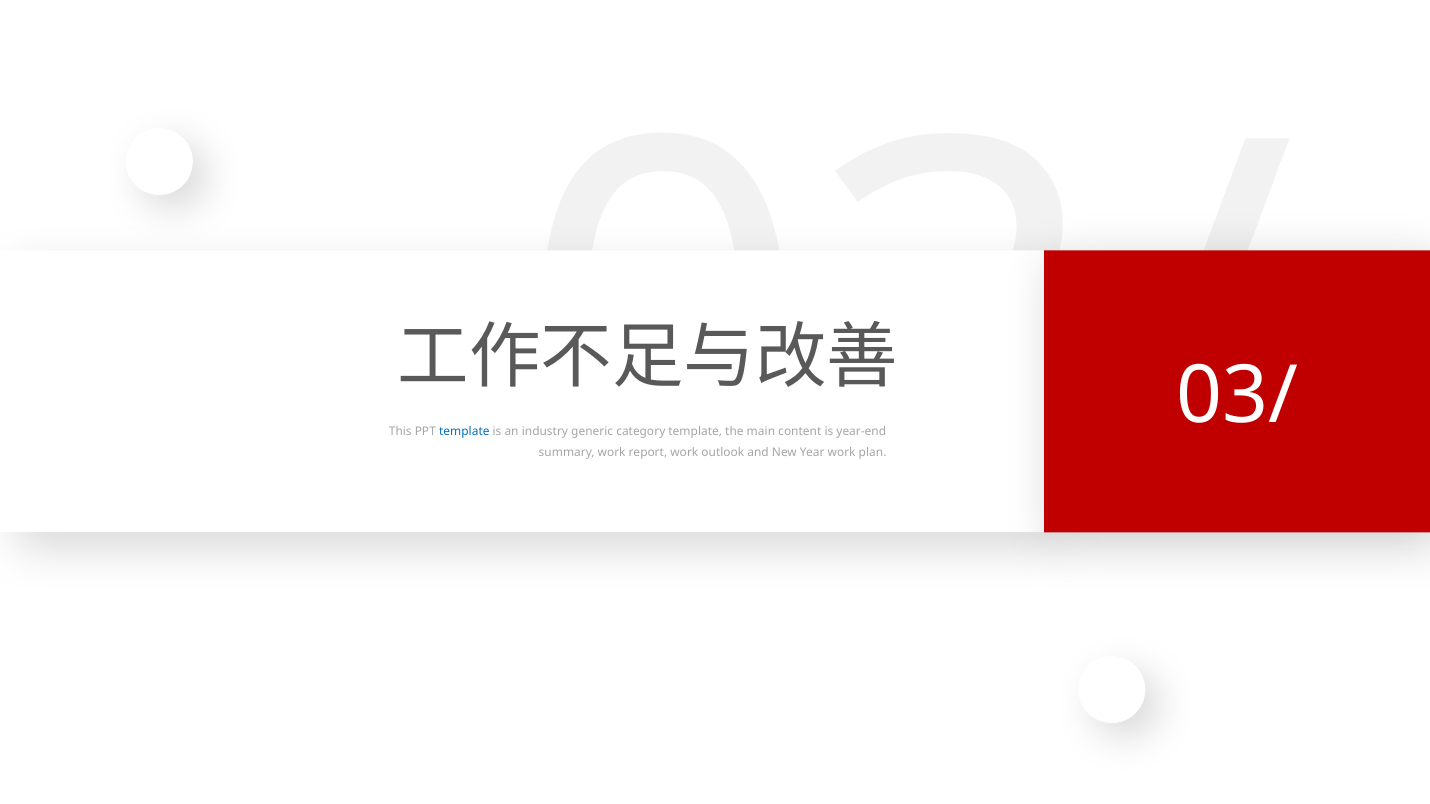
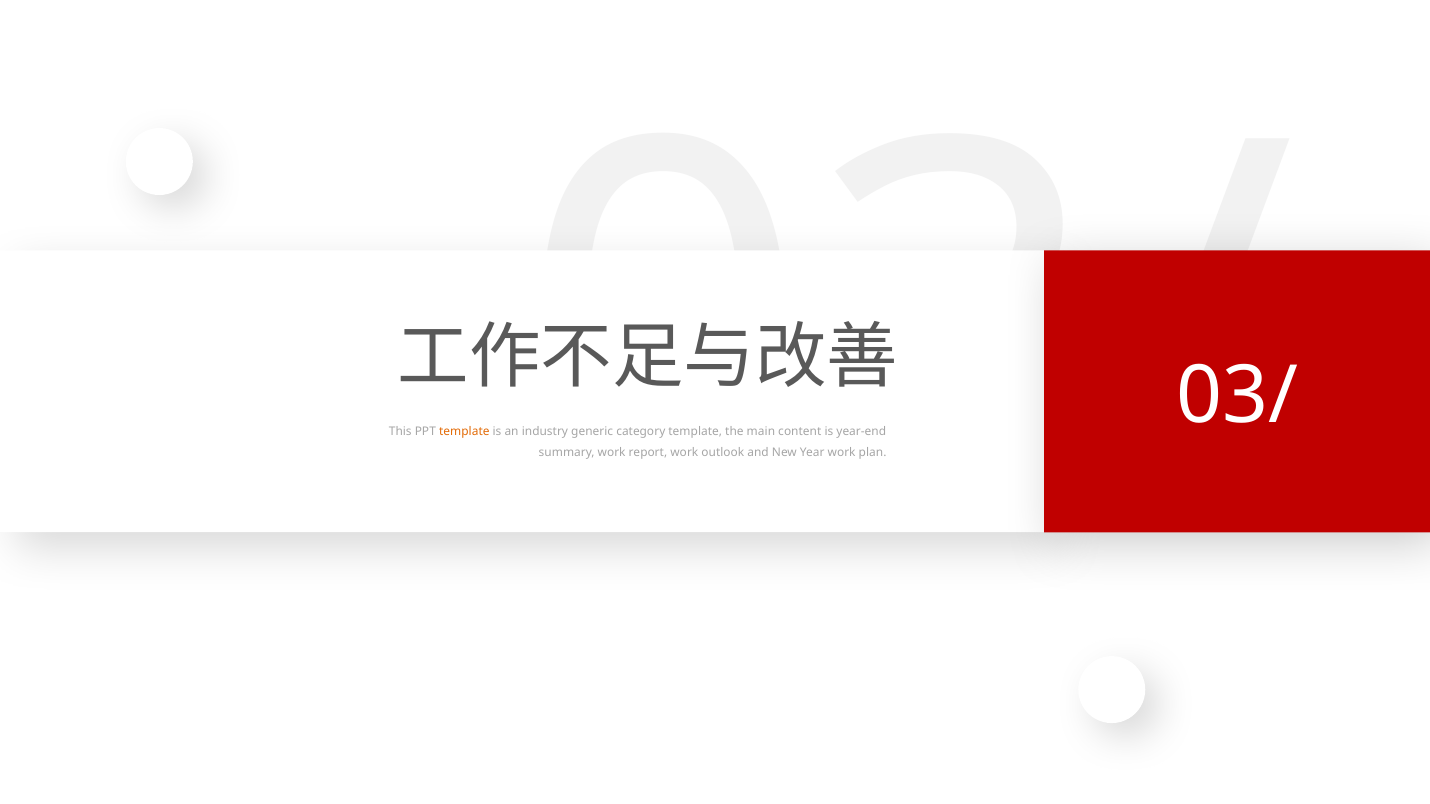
template at (464, 432) colour: blue -> orange
